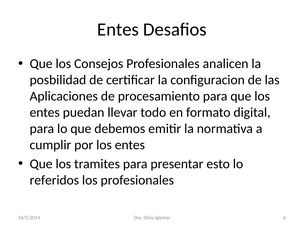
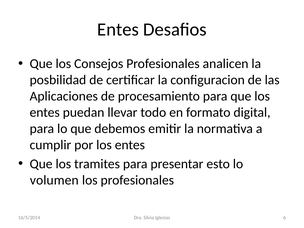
referidos: referidos -> volumen
